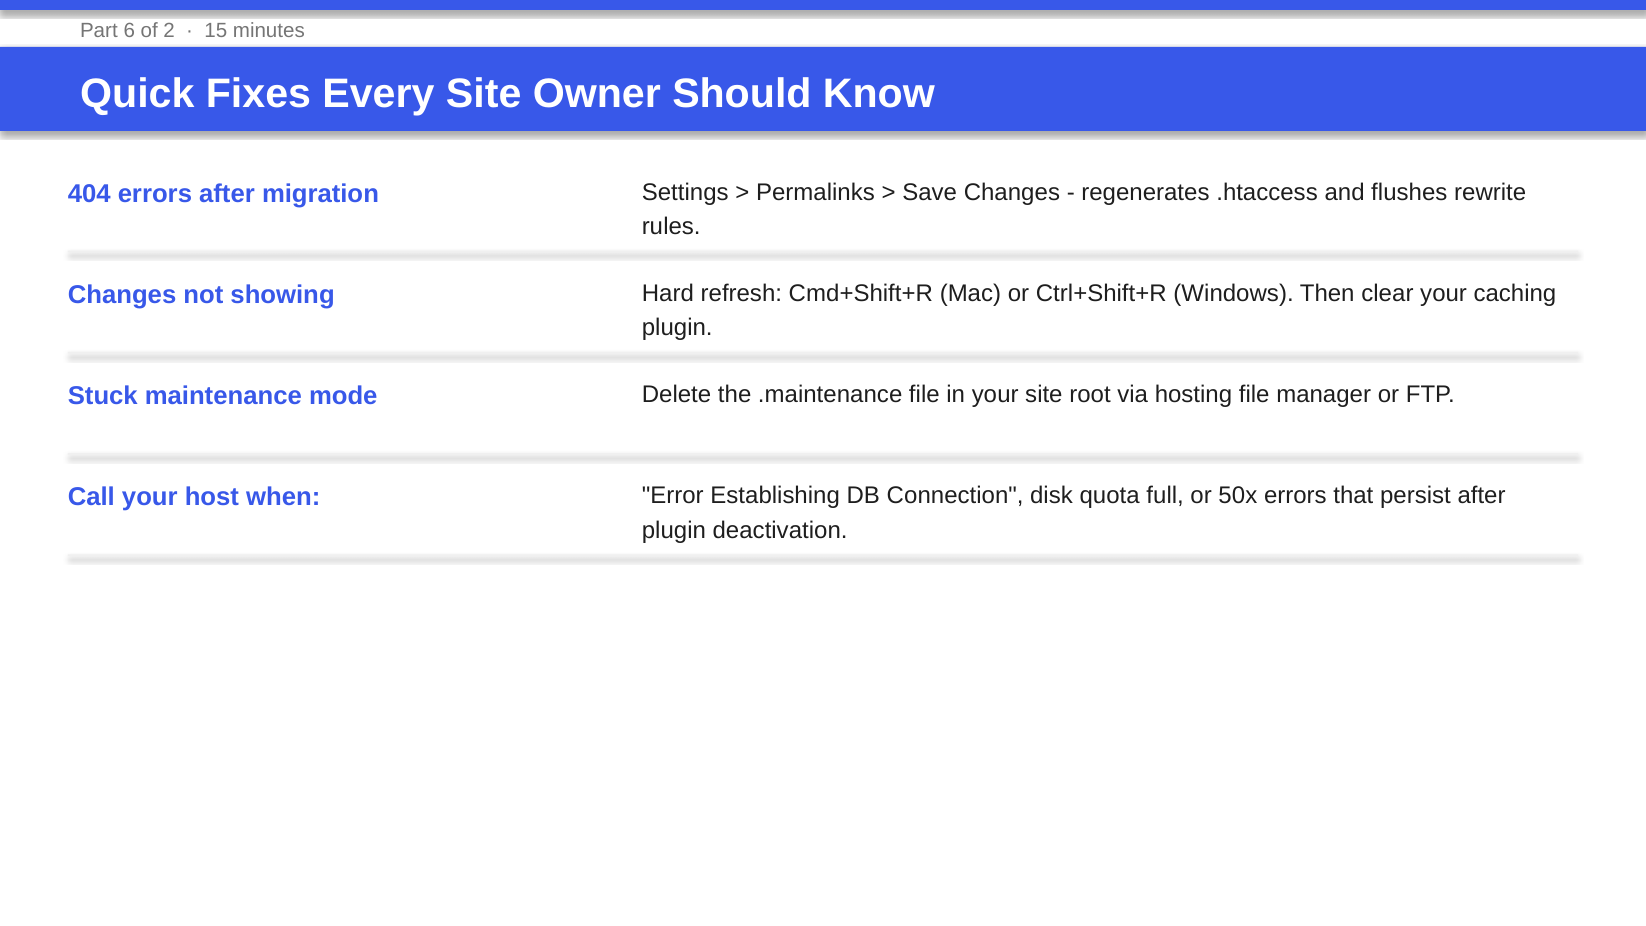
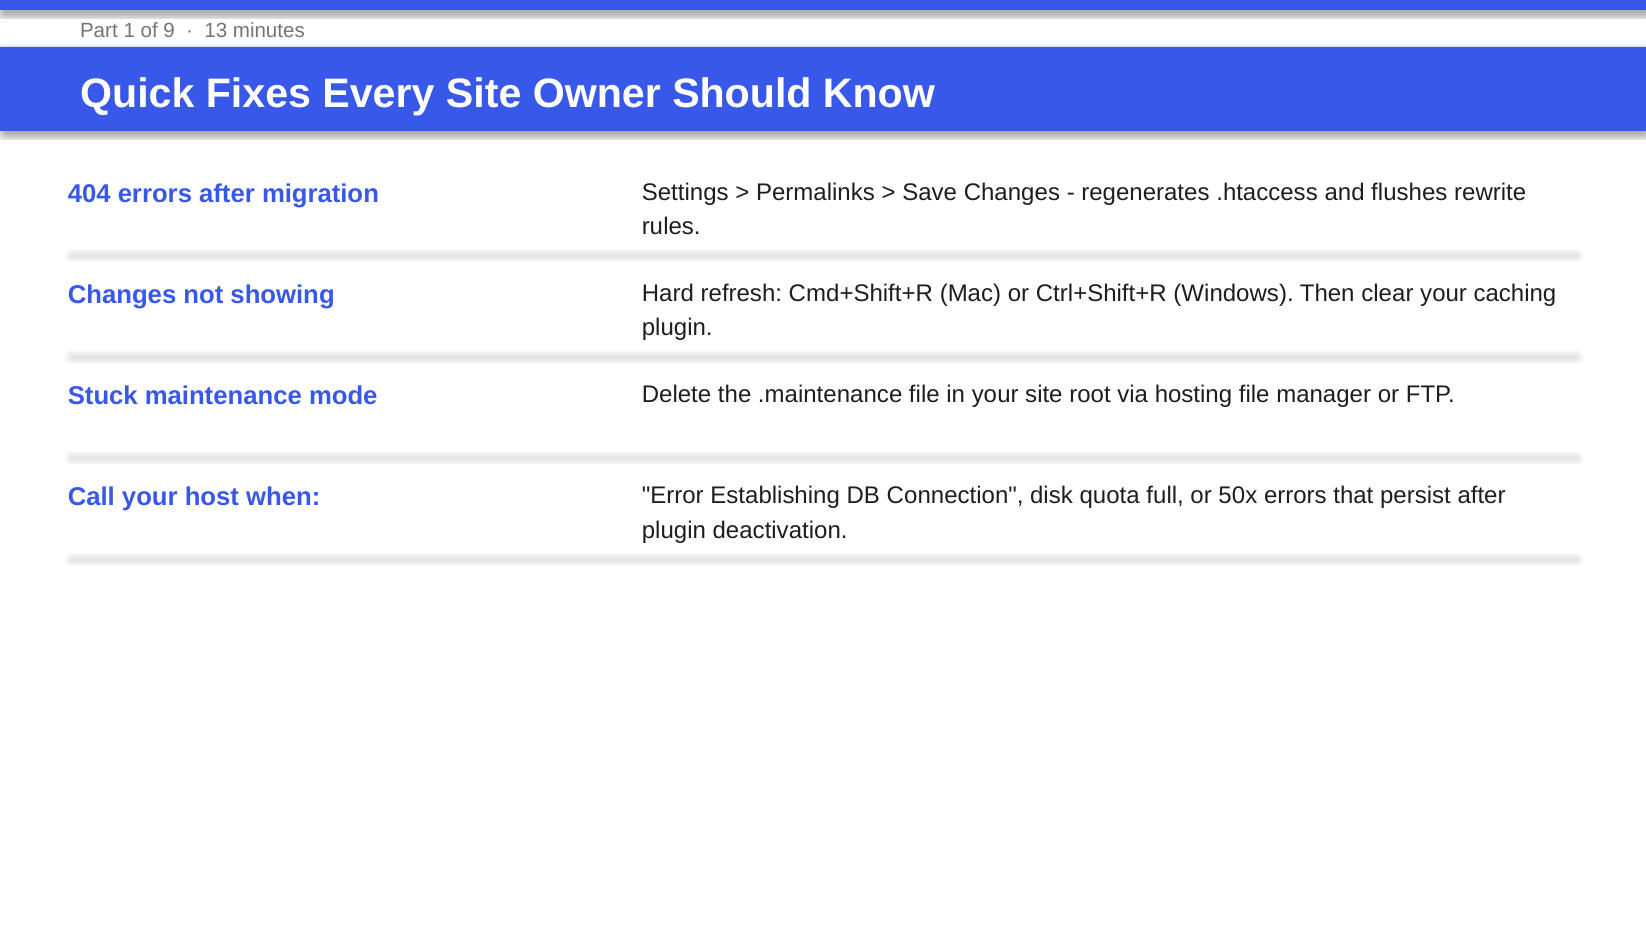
6: 6 -> 1
2: 2 -> 9
15: 15 -> 13
